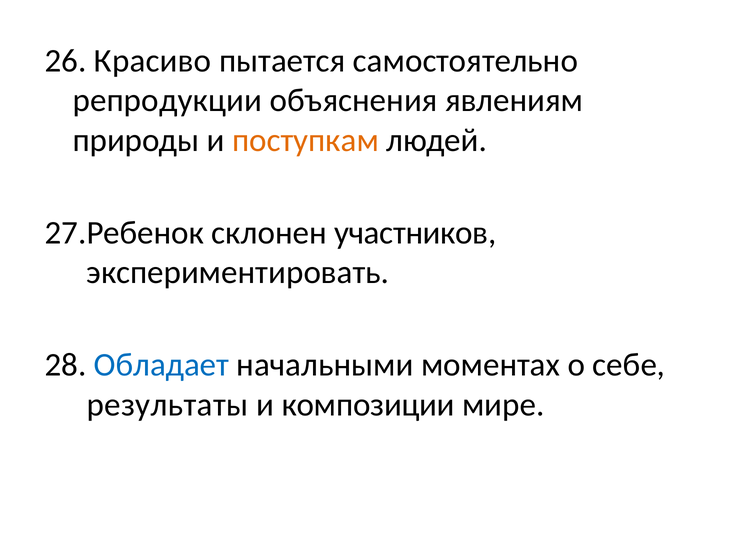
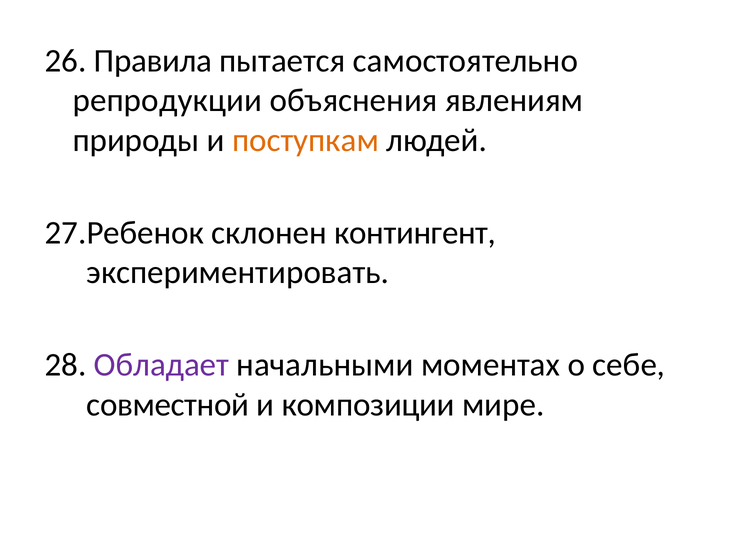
Красиво: Красиво -> Правила
участников: участников -> контингент
Обладает colour: blue -> purple
результаты: результаты -> совместной
